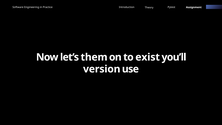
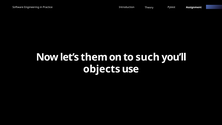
exist: exist -> such
version: version -> objects
